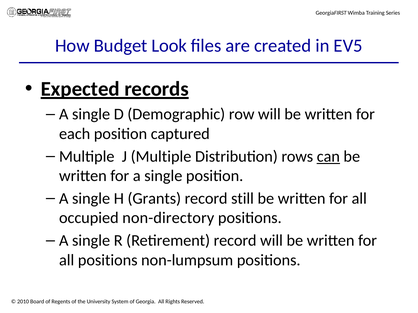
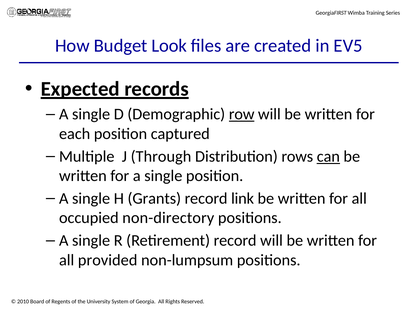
row underline: none -> present
J Multiple: Multiple -> Through
still: still -> link
all positions: positions -> provided
